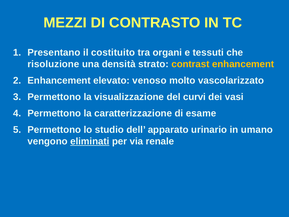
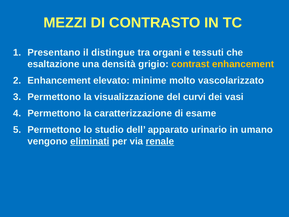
costituito: costituito -> distingue
risoluzione: risoluzione -> esaltazione
strato: strato -> grigio
venoso: venoso -> minime
renale underline: none -> present
